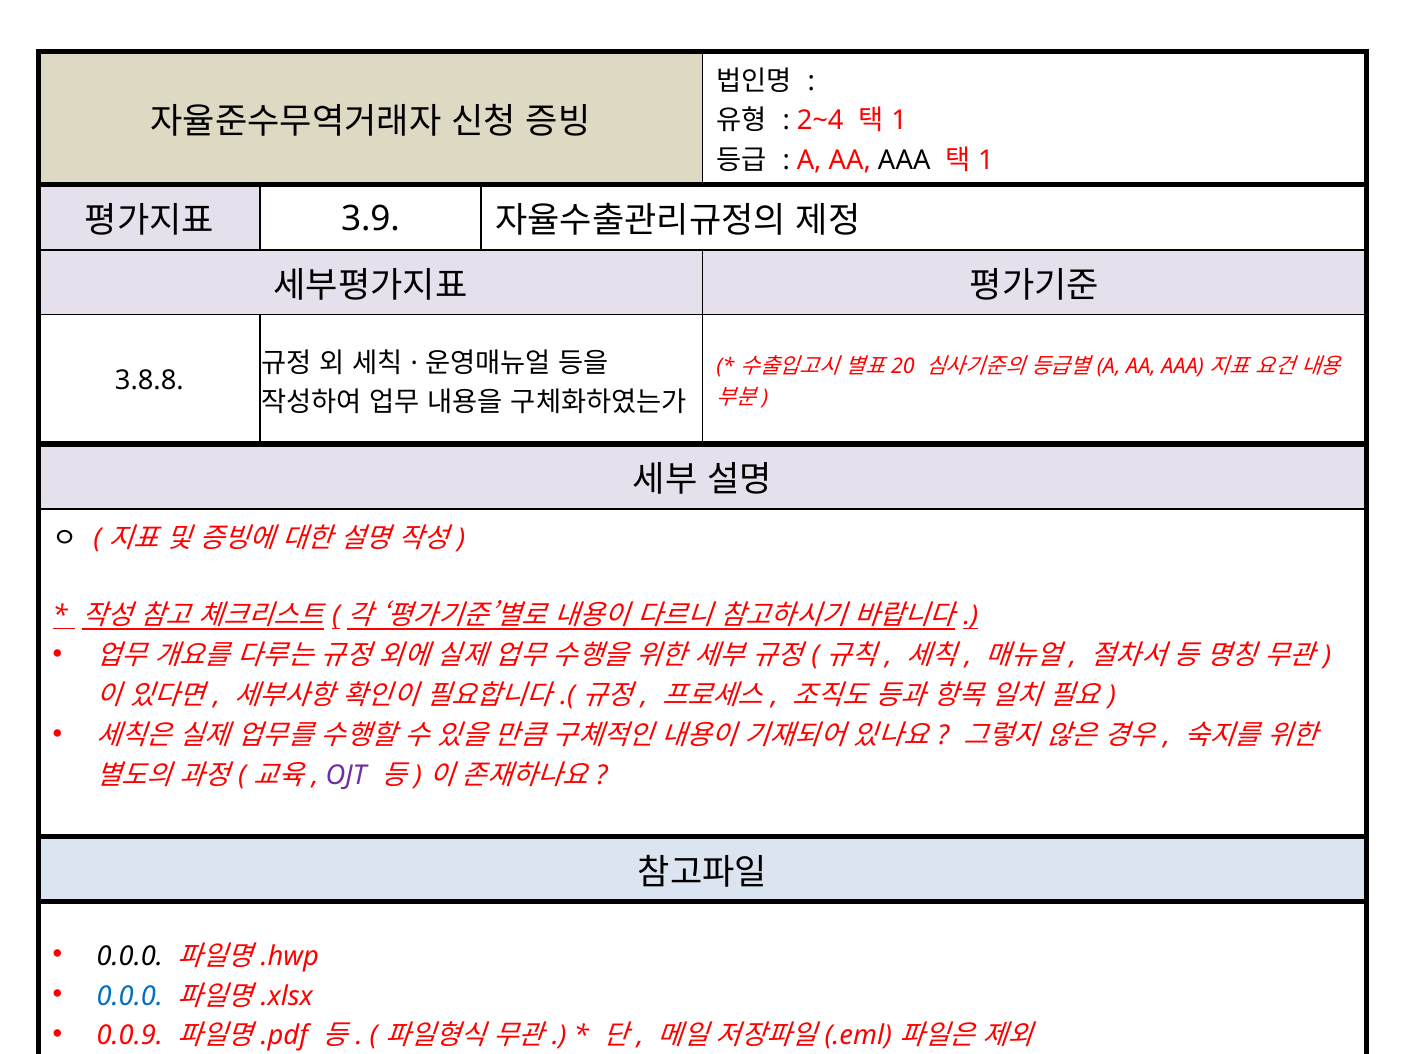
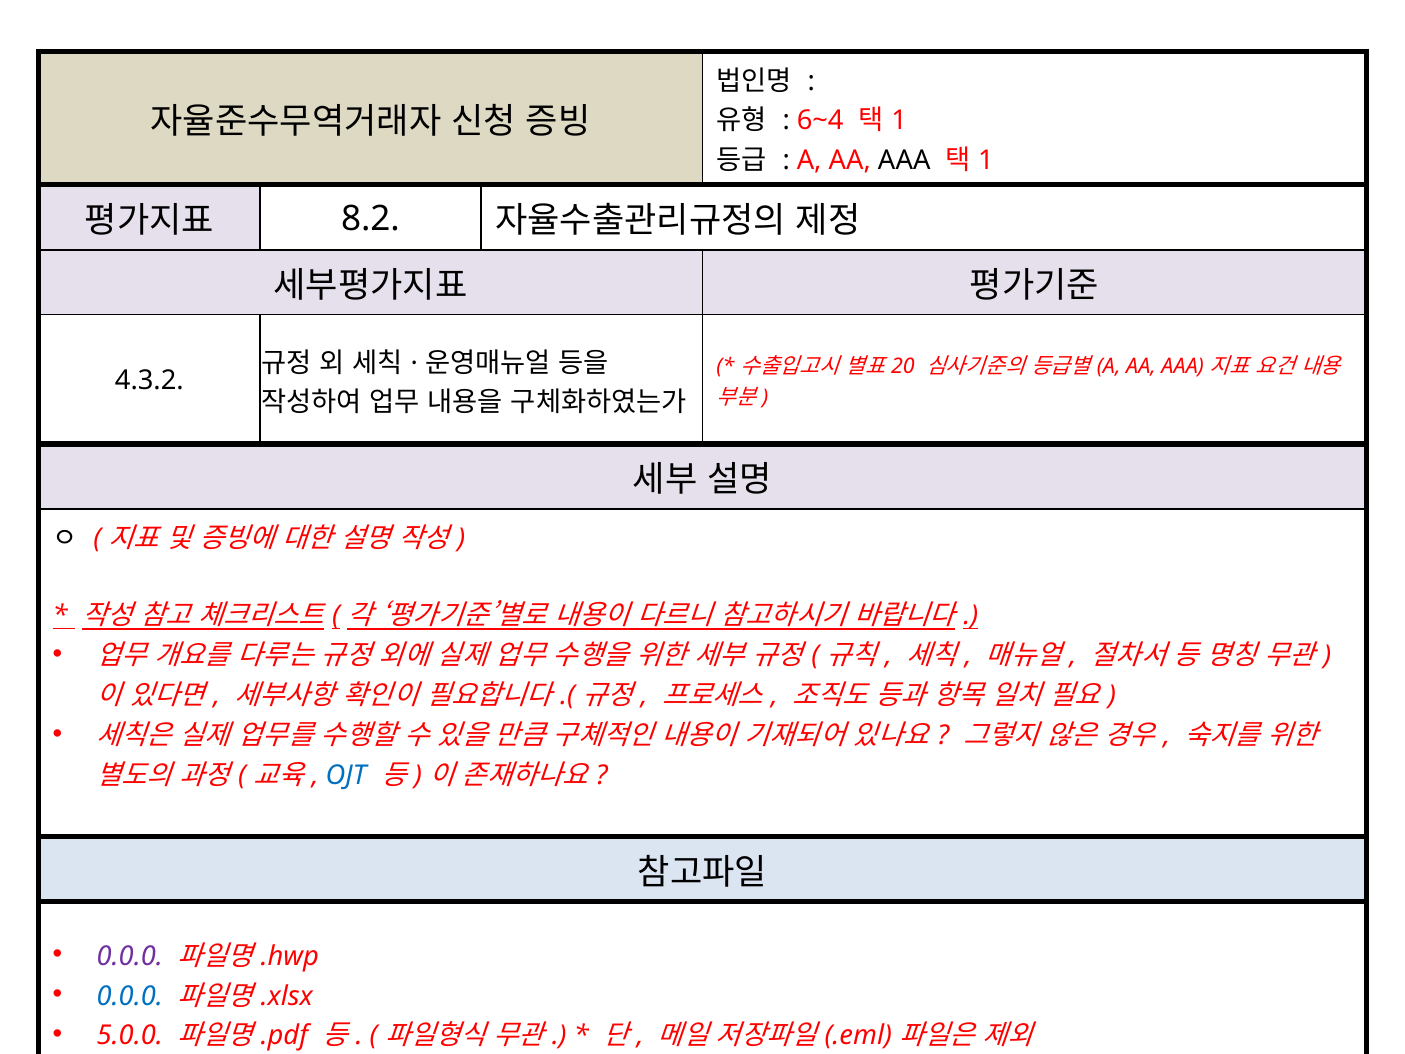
2~4: 2~4 -> 6~4
3.9: 3.9 -> 8.2
3.8.8: 3.8.8 -> 4.3.2
OJT colour: purple -> blue
0.0.0 at (130, 956) colour: black -> purple
0.0.9: 0.0.9 -> 5.0.0
